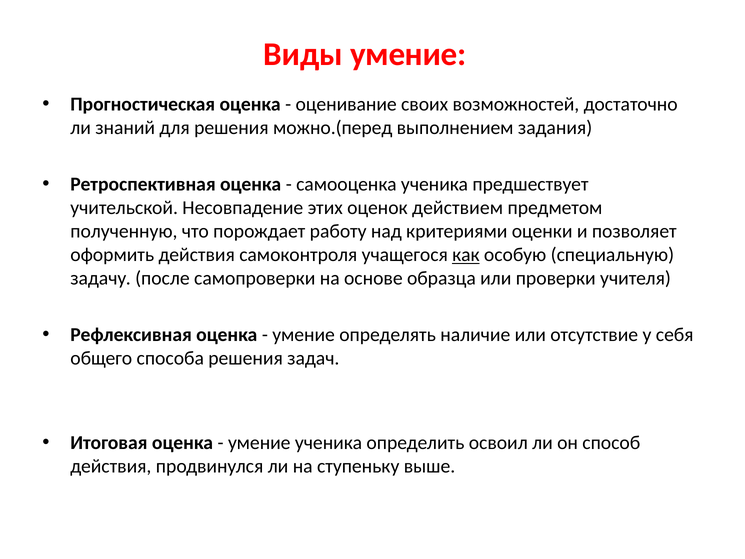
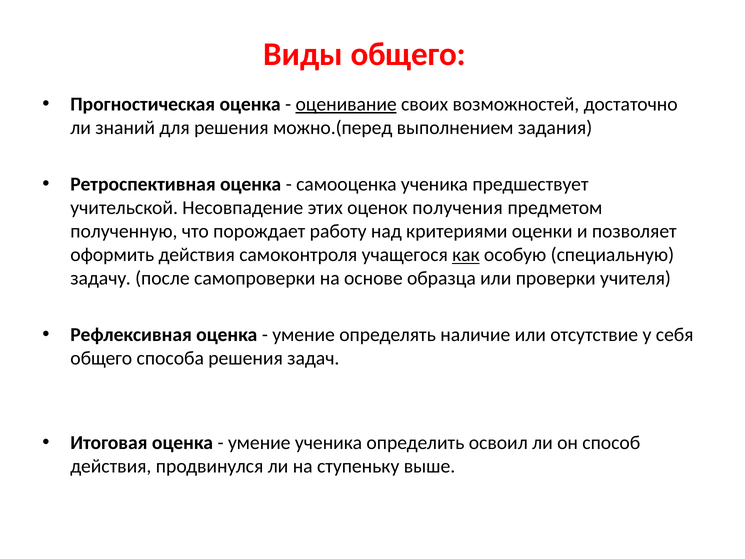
Виды умение: умение -> общего
оценивание underline: none -> present
действием: действием -> получения
